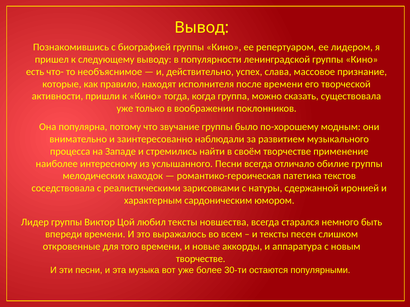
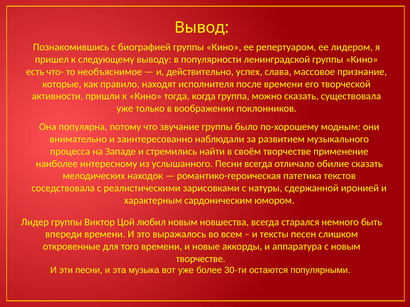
обилие группы: группы -> сказать
любил тексты: тексты -> новым
